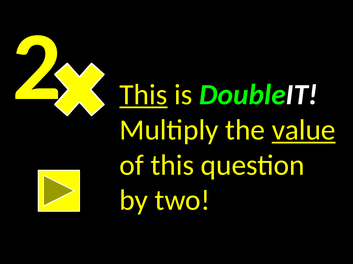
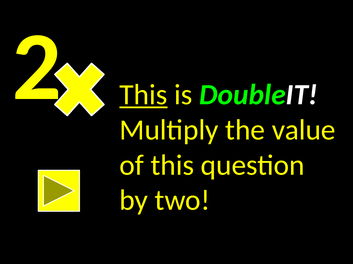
value underline: present -> none
